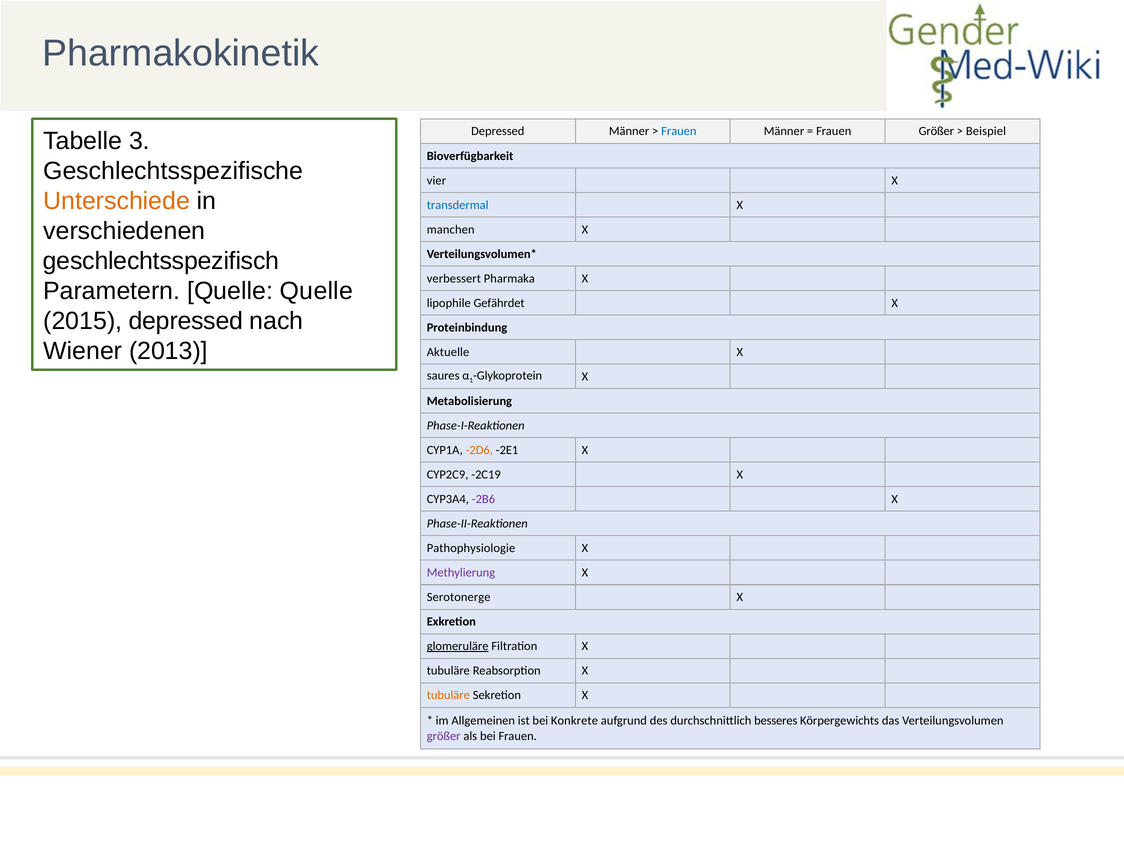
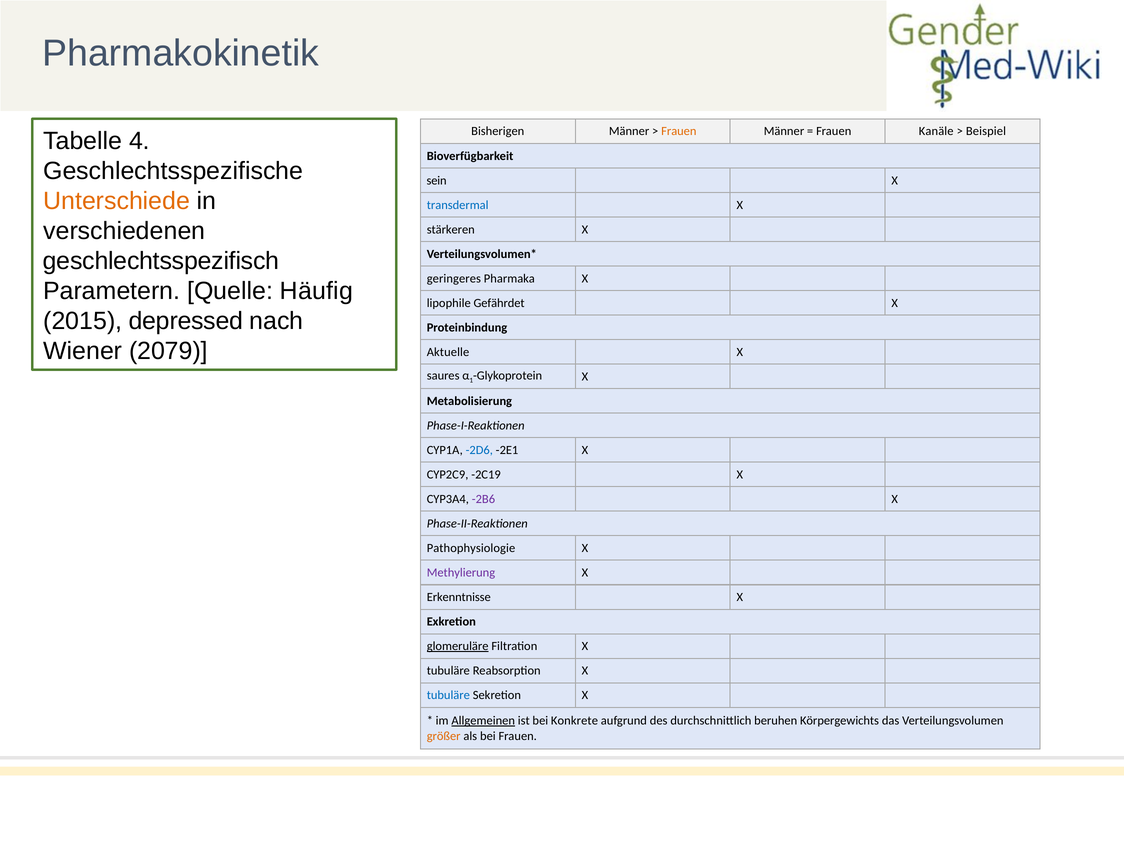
Depressed at (498, 131): Depressed -> Bisherigen
Frauen at (679, 131) colour: blue -> orange
Frauen Größer: Größer -> Kanäle
3: 3 -> 4
vier: vier -> sein
manchen: manchen -> stärkeren
verbessert: verbessert -> geringeres
Quelle Quelle: Quelle -> Häufig
2013: 2013 -> 2079
-2D6 colour: orange -> blue
Serotonerge: Serotonerge -> Erkenntnisse
tubuläre at (448, 695) colour: orange -> blue
Allgemeinen underline: none -> present
besseres: besseres -> beruhen
größer at (444, 736) colour: purple -> orange
